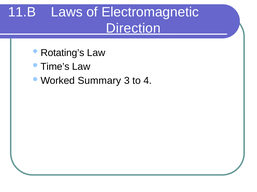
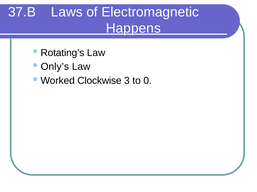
11.B: 11.B -> 37.B
Direction: Direction -> Happens
Time’s: Time’s -> Only’s
Summary: Summary -> Clockwise
4: 4 -> 0
